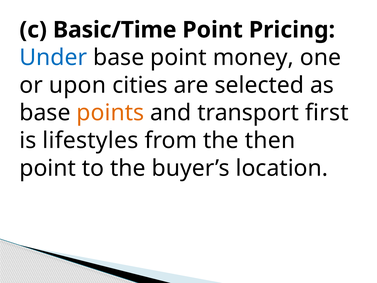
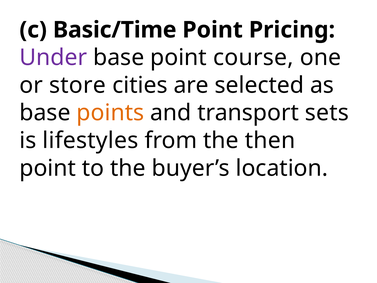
Under colour: blue -> purple
money: money -> course
upon: upon -> store
first: first -> sets
